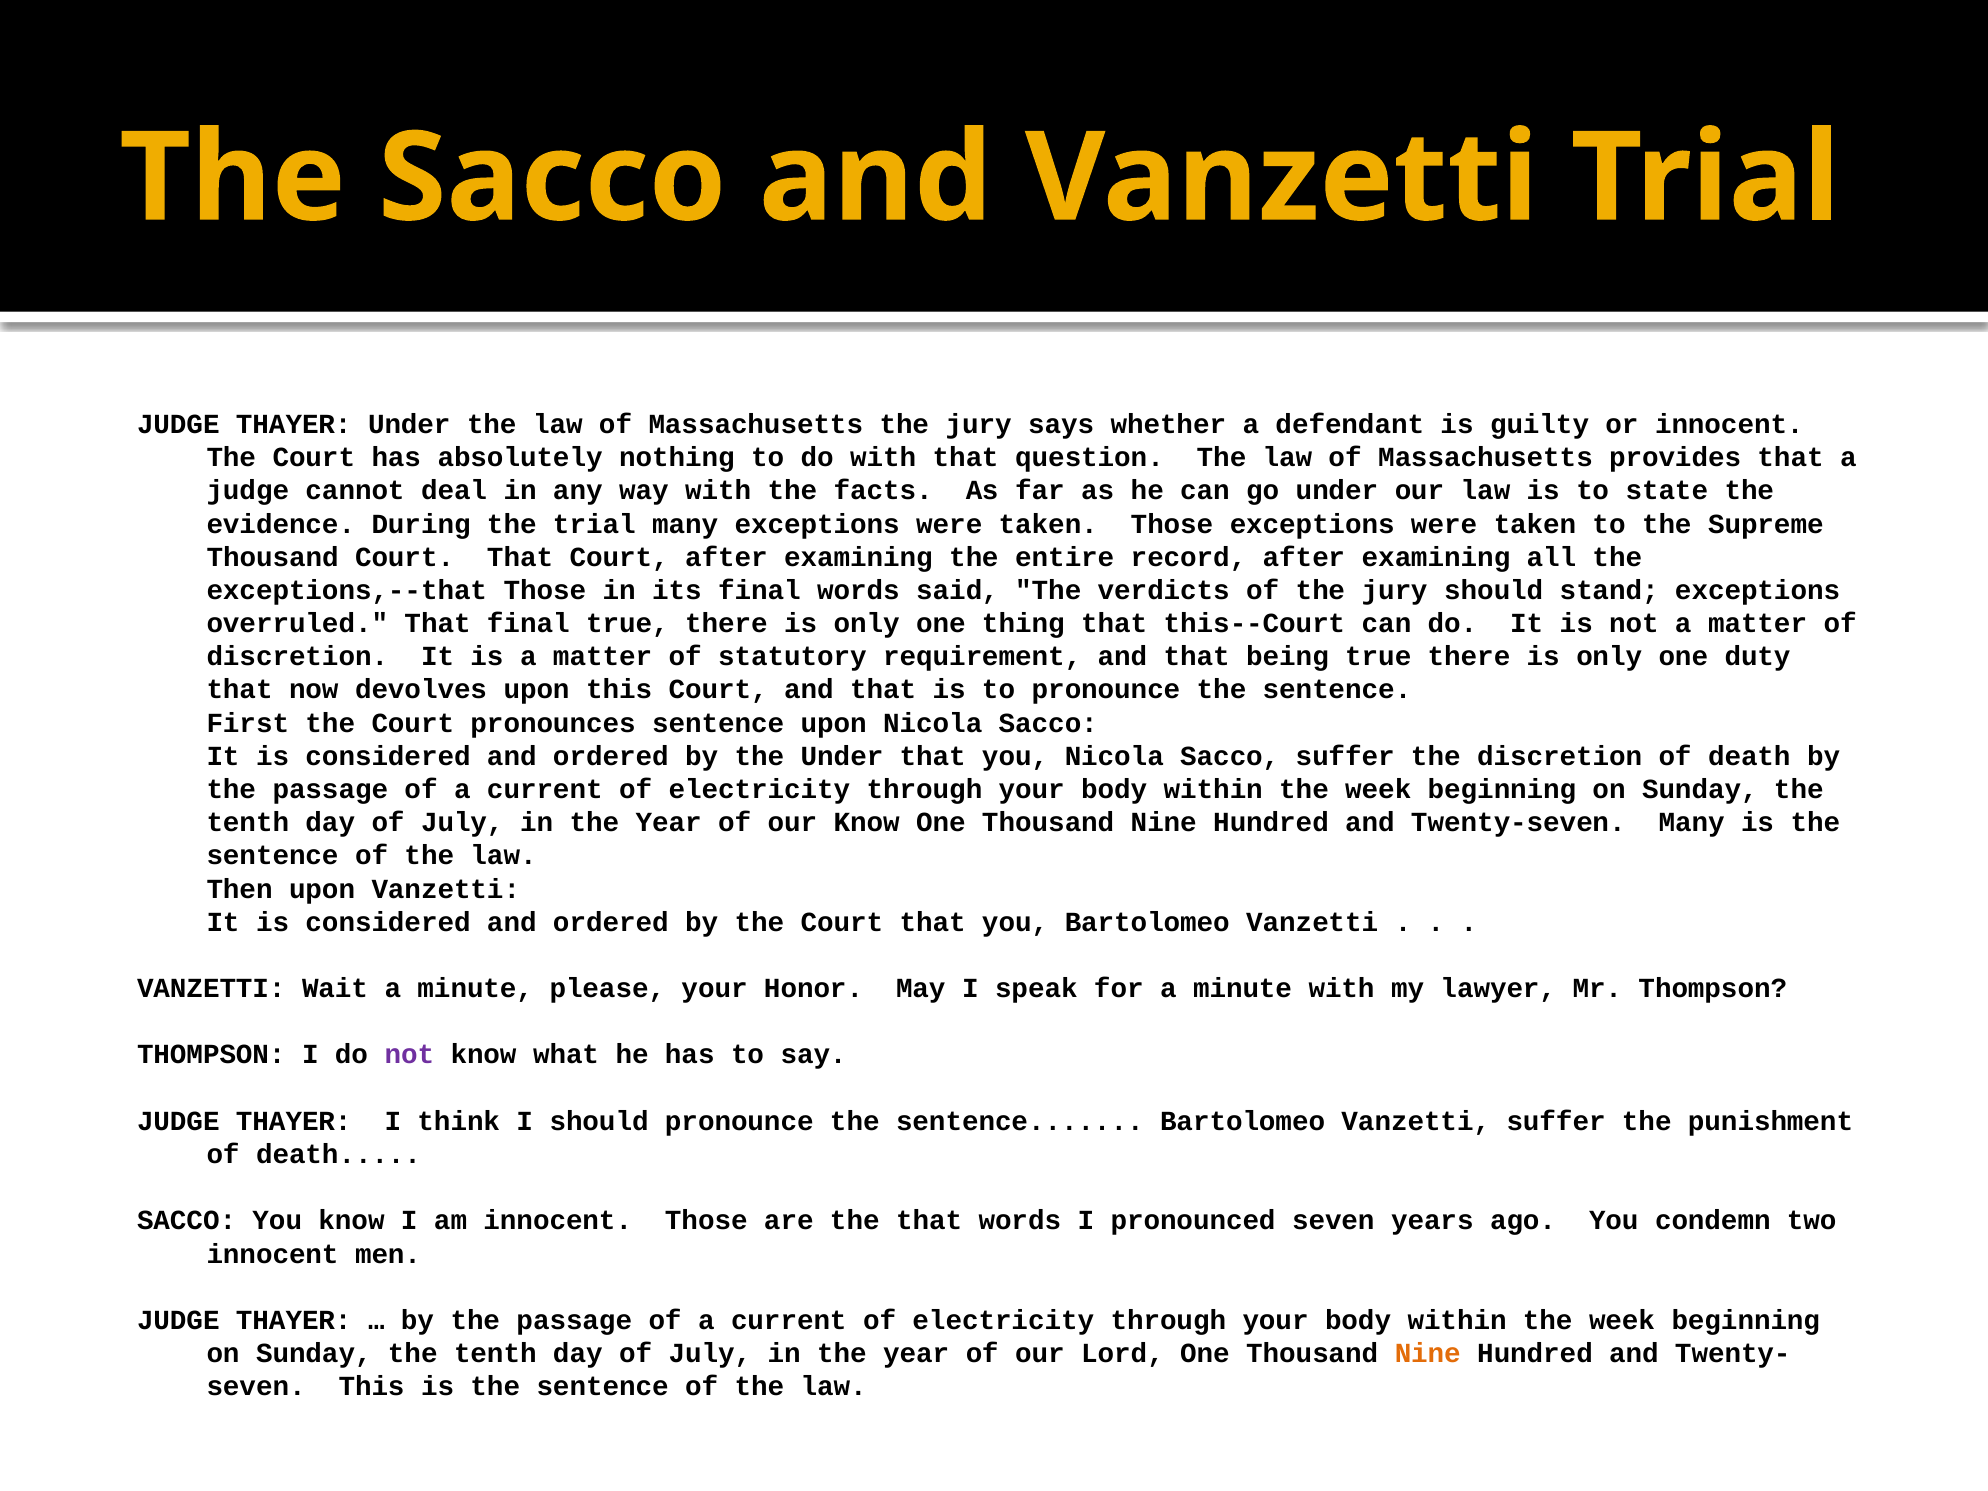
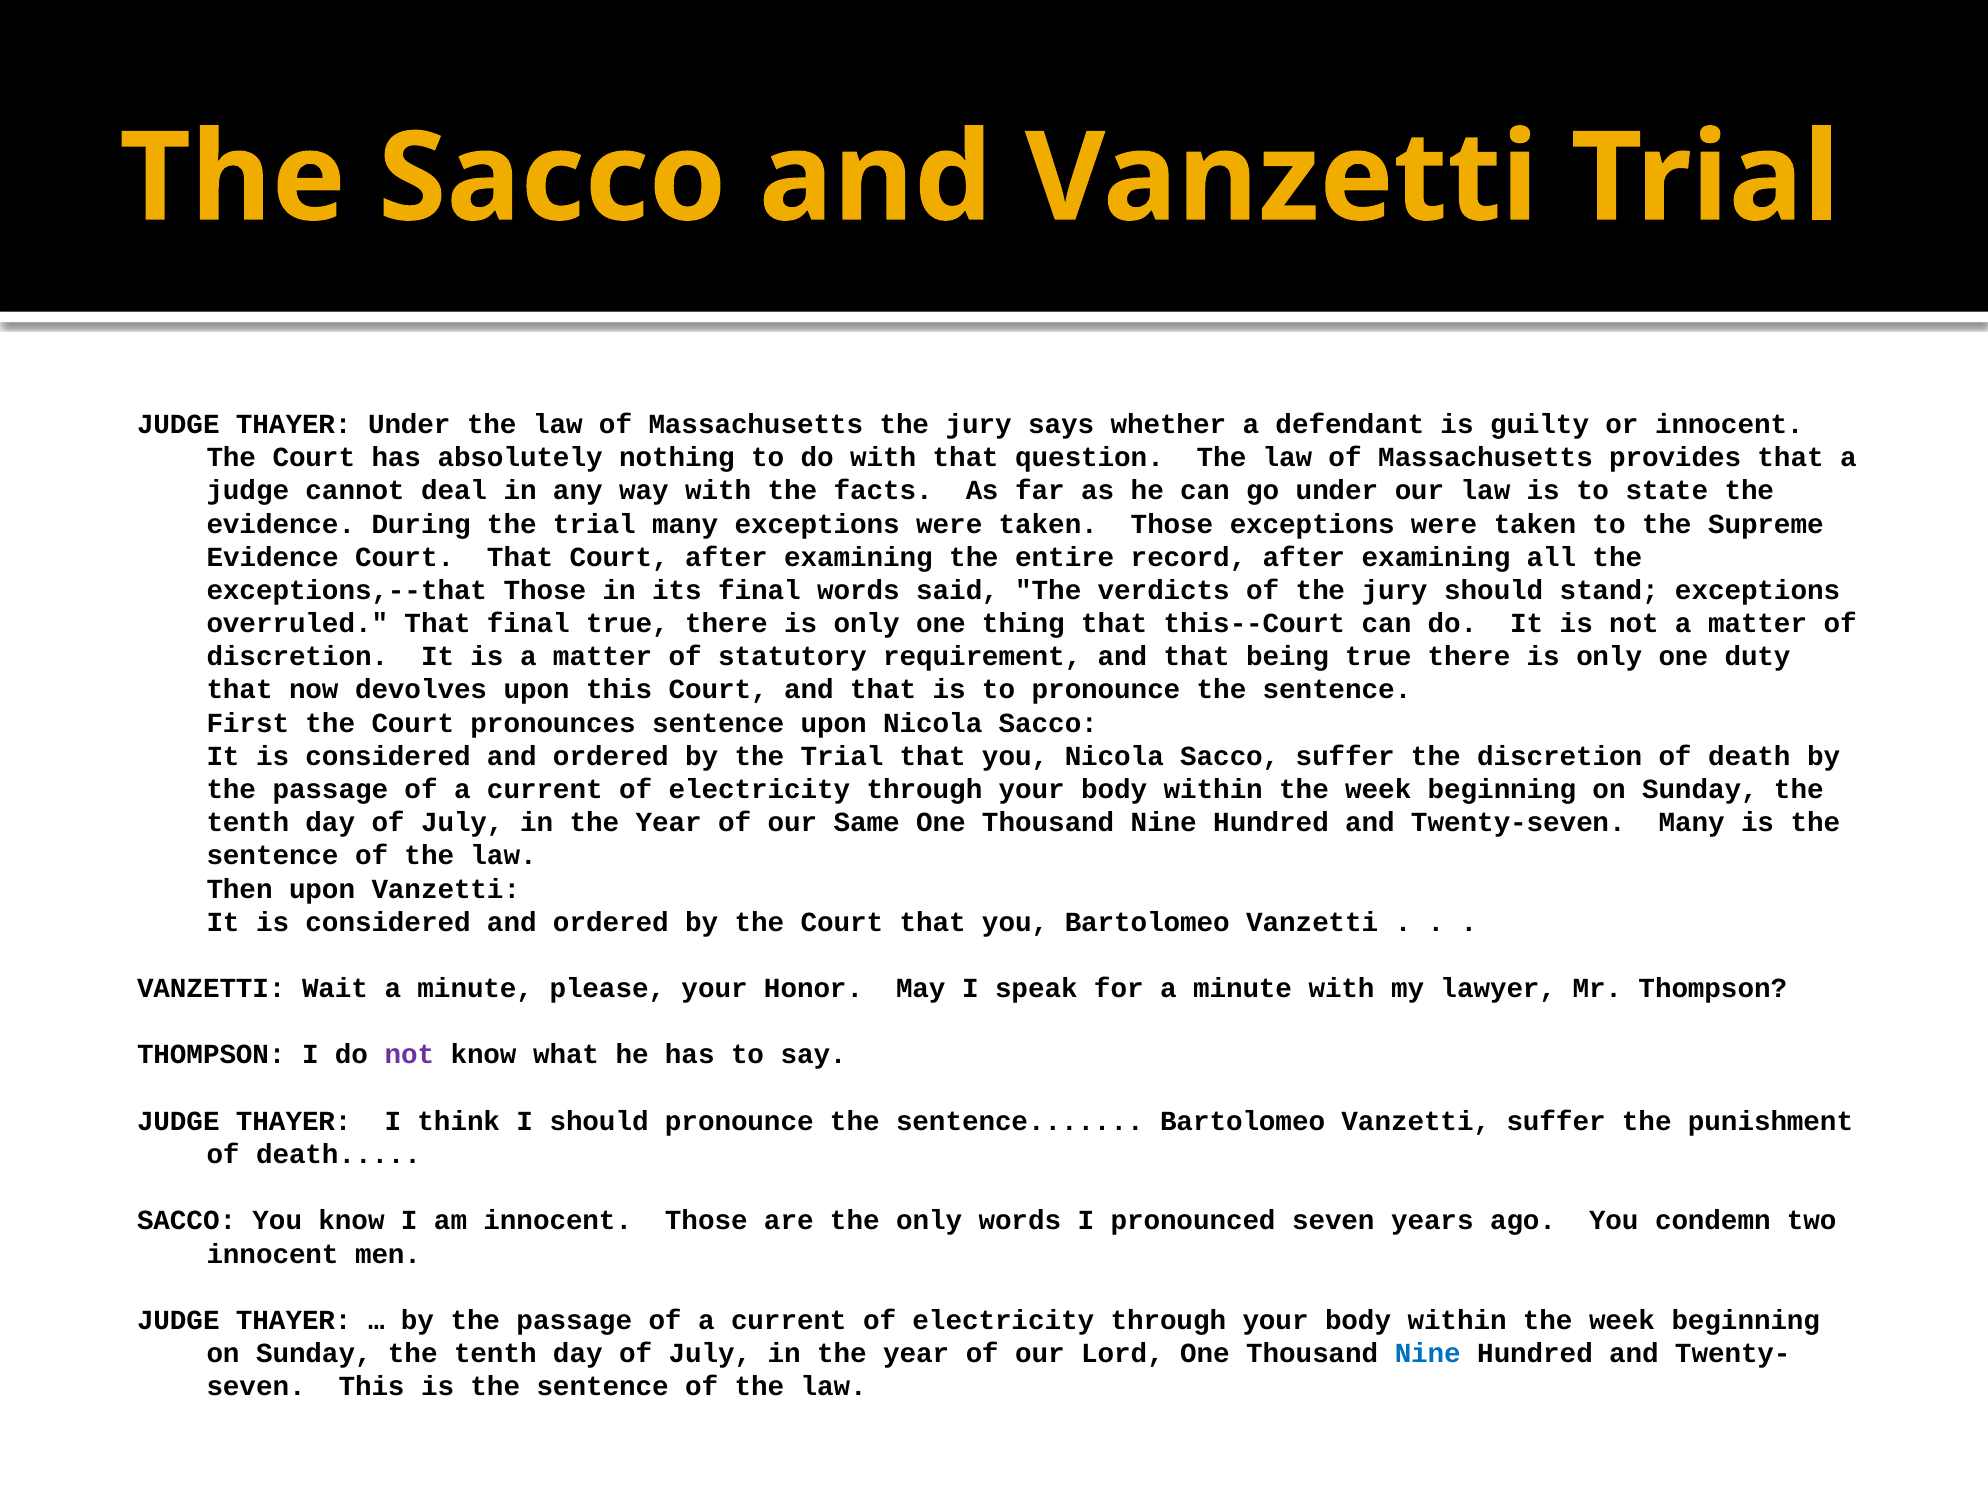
Thousand at (273, 557): Thousand -> Evidence
by the Under: Under -> Trial
our Know: Know -> Same
the that: that -> only
Nine at (1428, 1354) colour: orange -> blue
